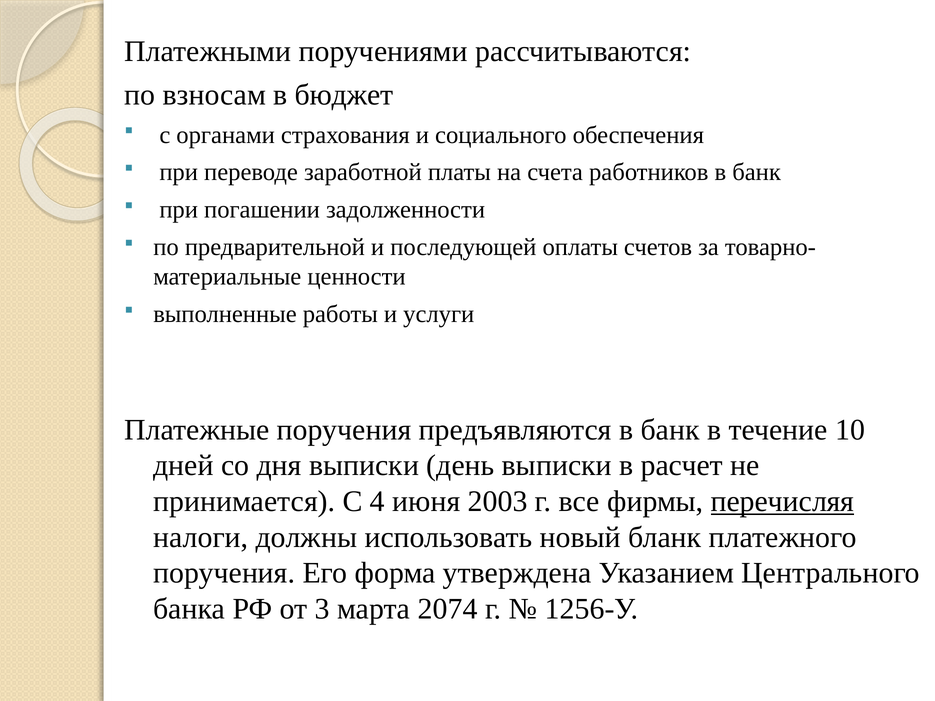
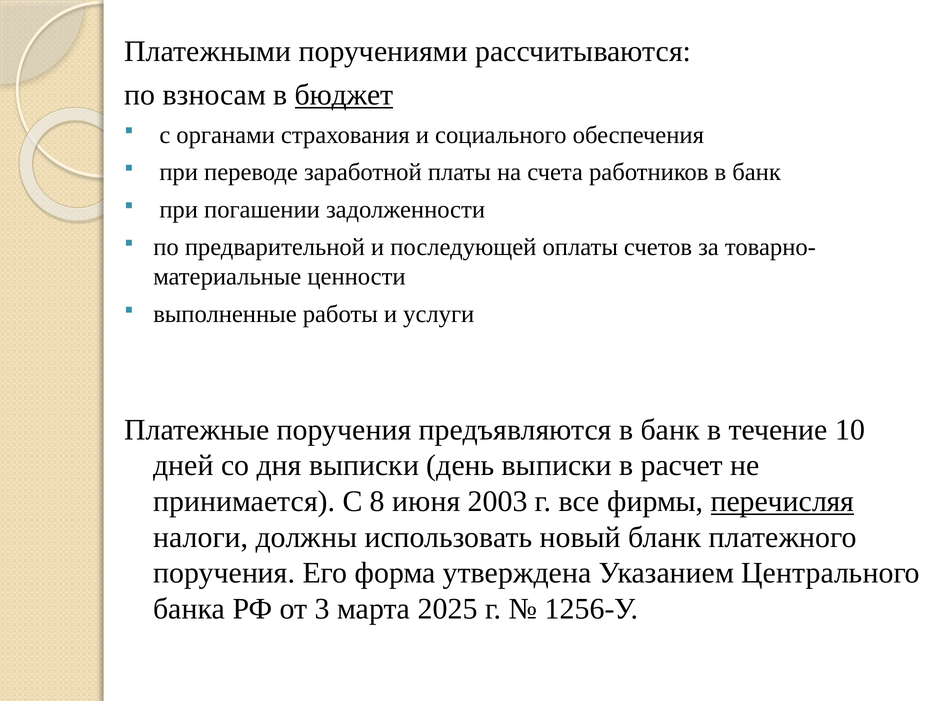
бюджет underline: none -> present
4: 4 -> 8
2074: 2074 -> 2025
